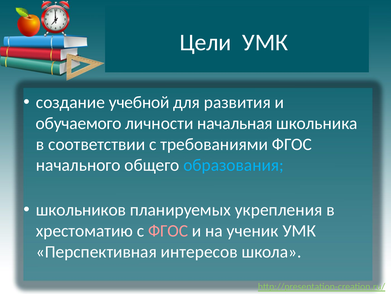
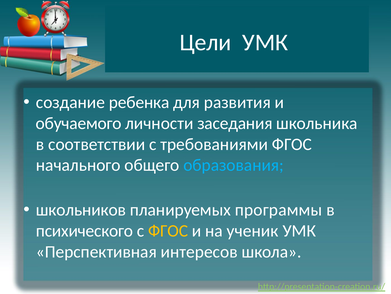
учебной: учебной -> ребенка
начальная: начальная -> заседания
укрепления: укрепления -> программы
хрестоматию: хрестоматию -> психического
ФГОС at (168, 230) colour: pink -> yellow
